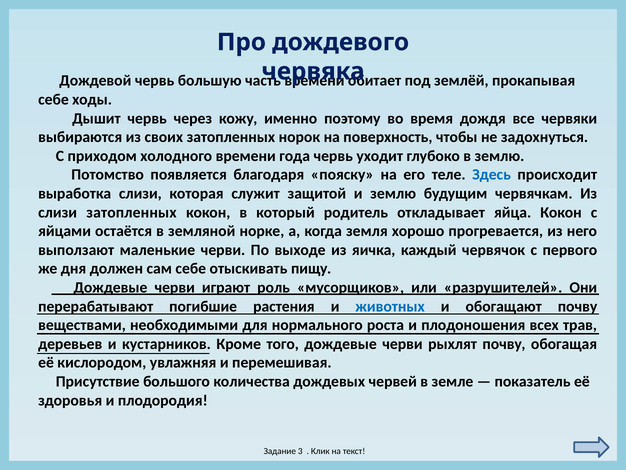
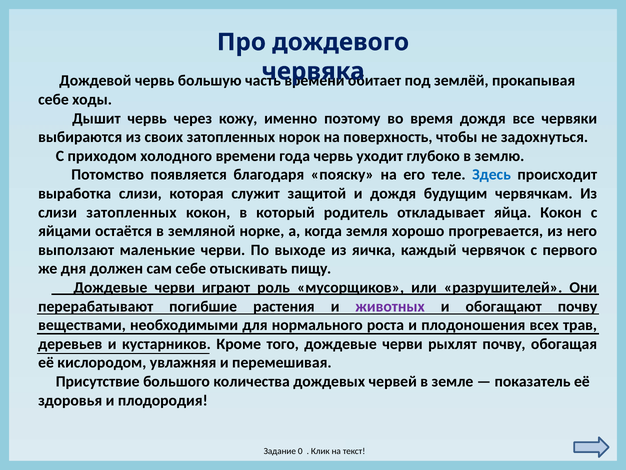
и землю: землю -> дождя
животных colour: blue -> purple
3: 3 -> 0
